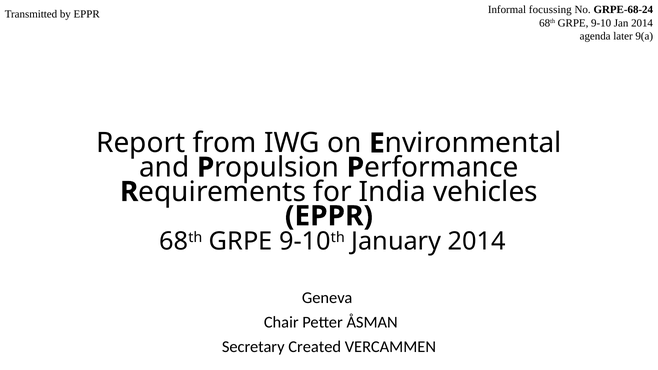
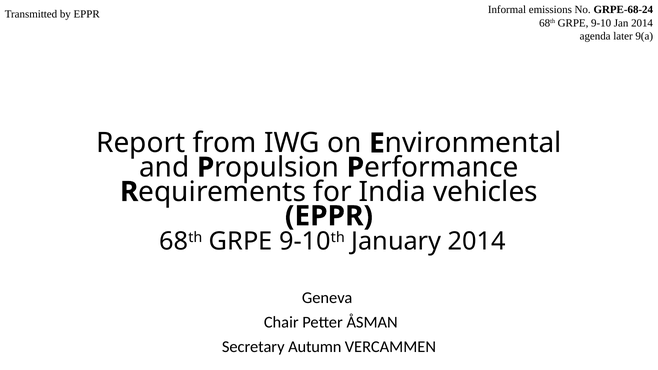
focussing: focussing -> emissions
Created: Created -> Autumn
